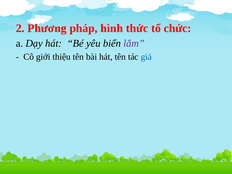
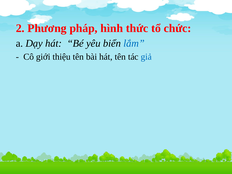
lắm colour: purple -> blue
